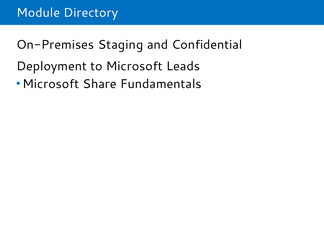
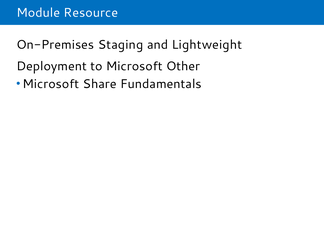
Directory: Directory -> Resource
Confidential: Confidential -> Lightweight
Leads: Leads -> Other
